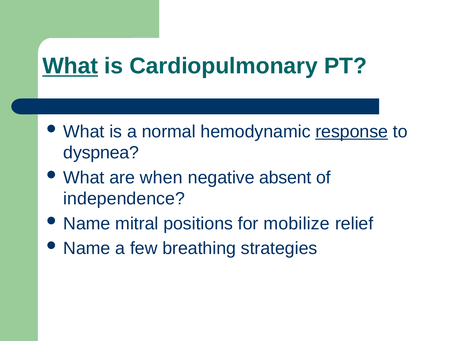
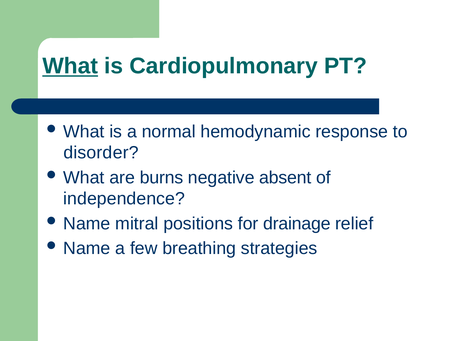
response underline: present -> none
dyspnea: dyspnea -> disorder
when: when -> burns
mobilize: mobilize -> drainage
